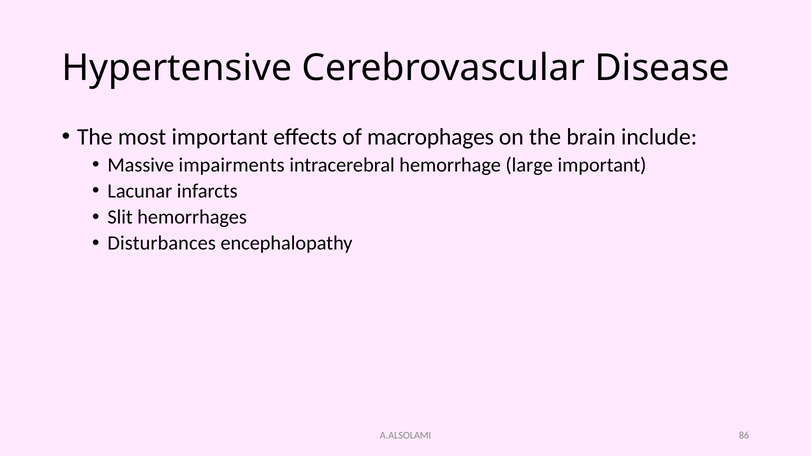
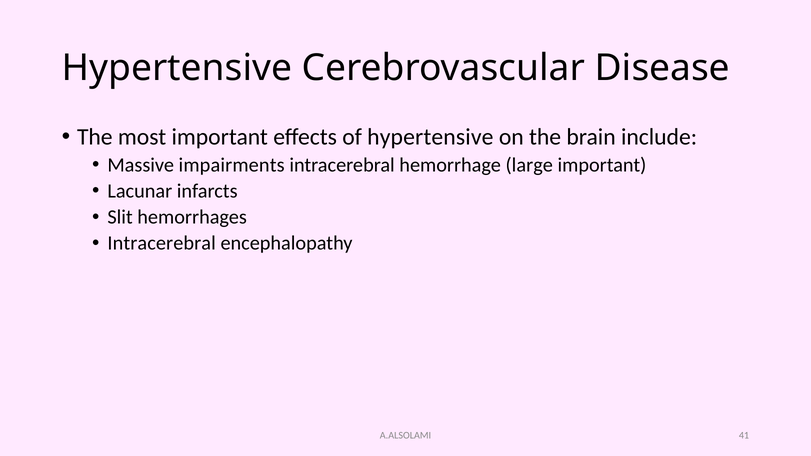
of macrophages: macrophages -> hypertensive
Disturbances at (162, 243): Disturbances -> Intracerebral
86: 86 -> 41
